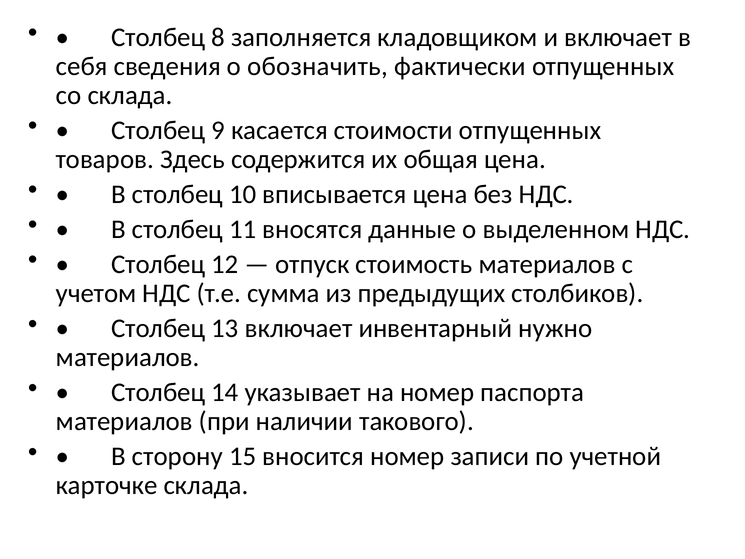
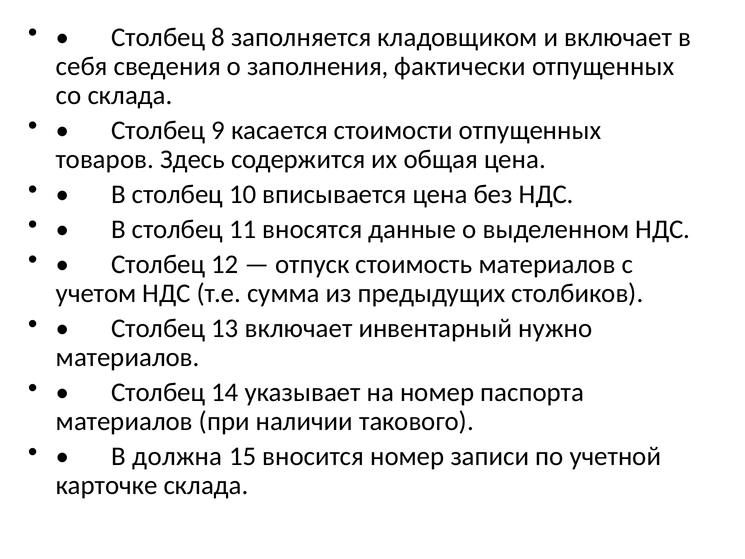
обозначить: обозначить -> заполнения
сторону: сторону -> должна
